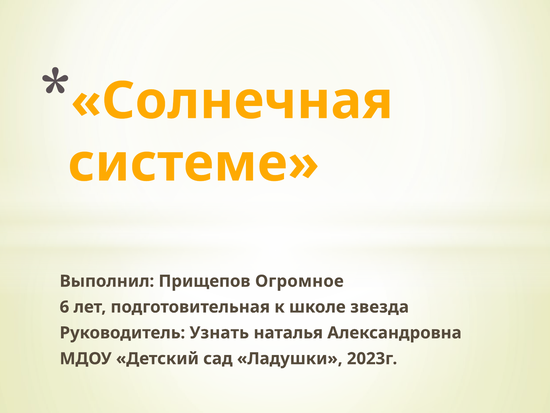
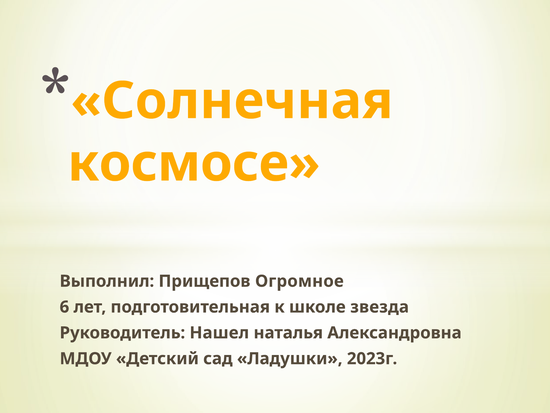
системе: системе -> космосе
Узнать: Узнать -> Нашел
